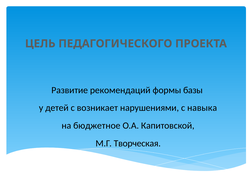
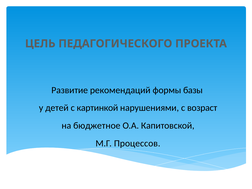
возникает: возникает -> картинкой
навыка: навыка -> возраст
Творческая: Творческая -> Процессов
